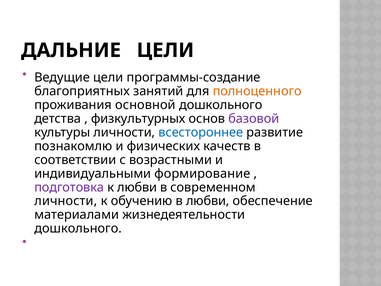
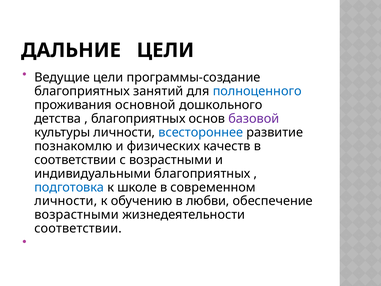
полноценного colour: orange -> blue
физкультурных at (138, 119): физкультурных -> благоприятных
индивидуальными формирование: формирование -> благоприятных
подготовка colour: purple -> blue
к любви: любви -> школе
материалами at (77, 215): материалами -> возрастными
дошкольного at (78, 228): дошкольного -> соответствии
